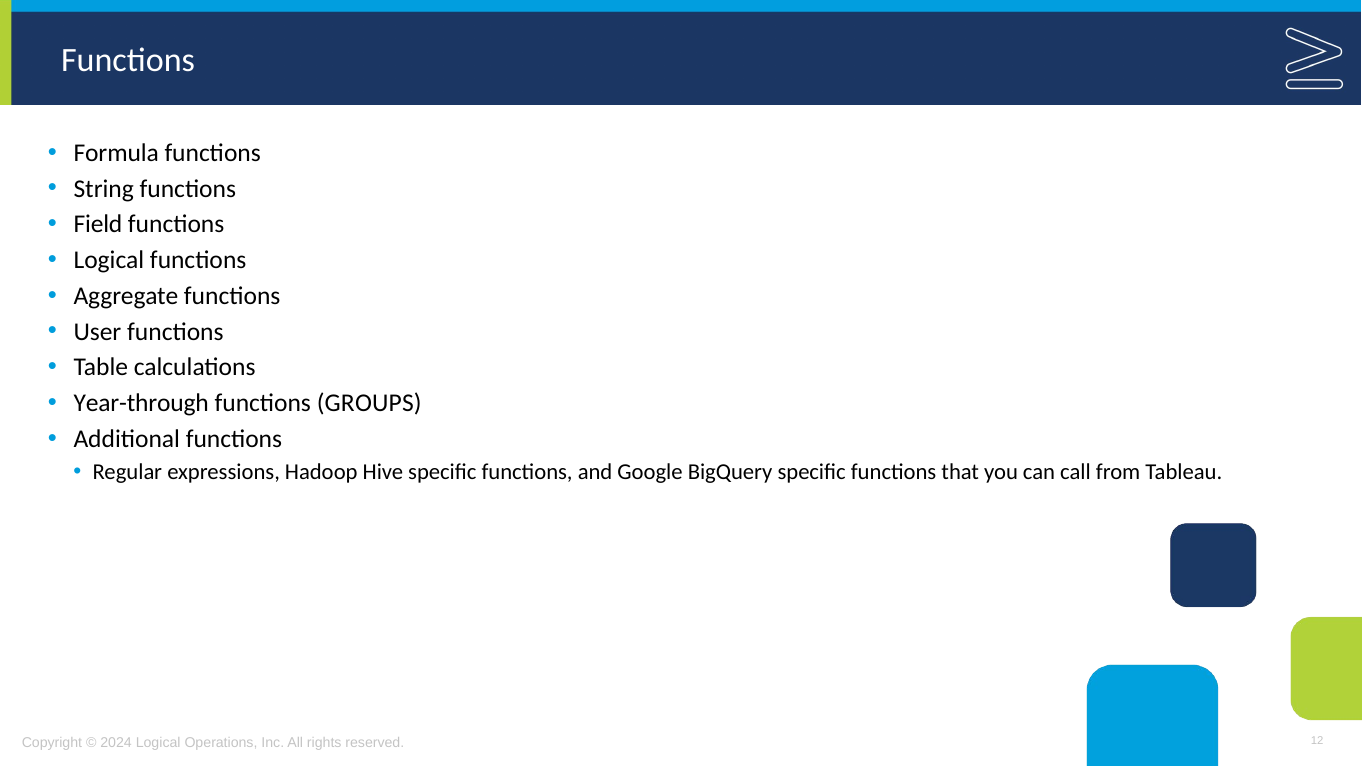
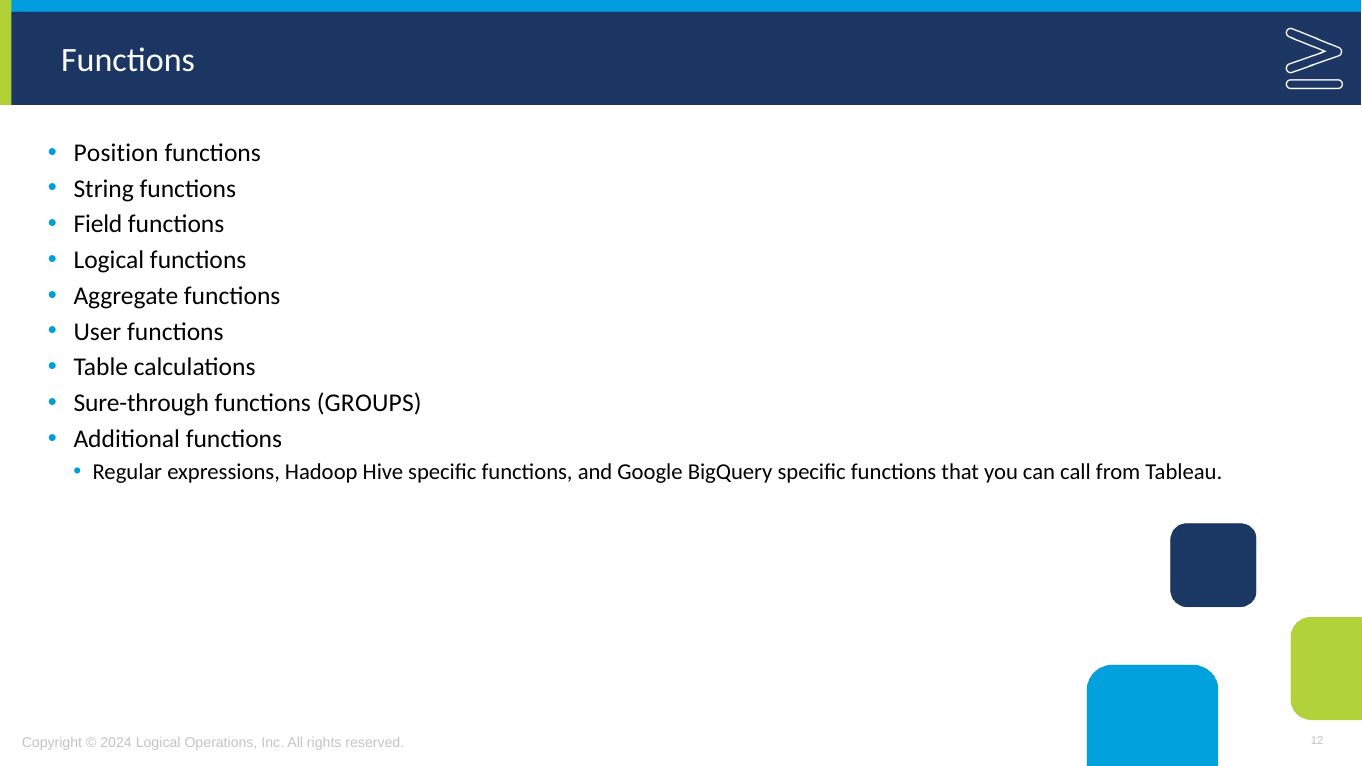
Formula: Formula -> Position
Year-through: Year-through -> Sure-through
